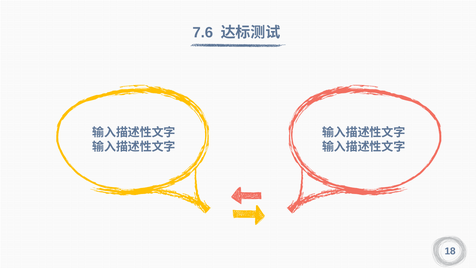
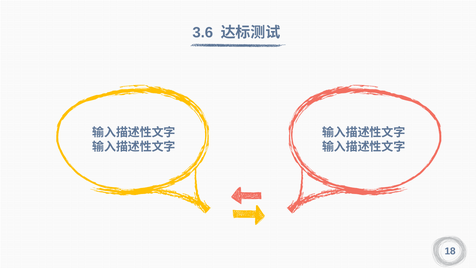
7.6: 7.6 -> 3.6
